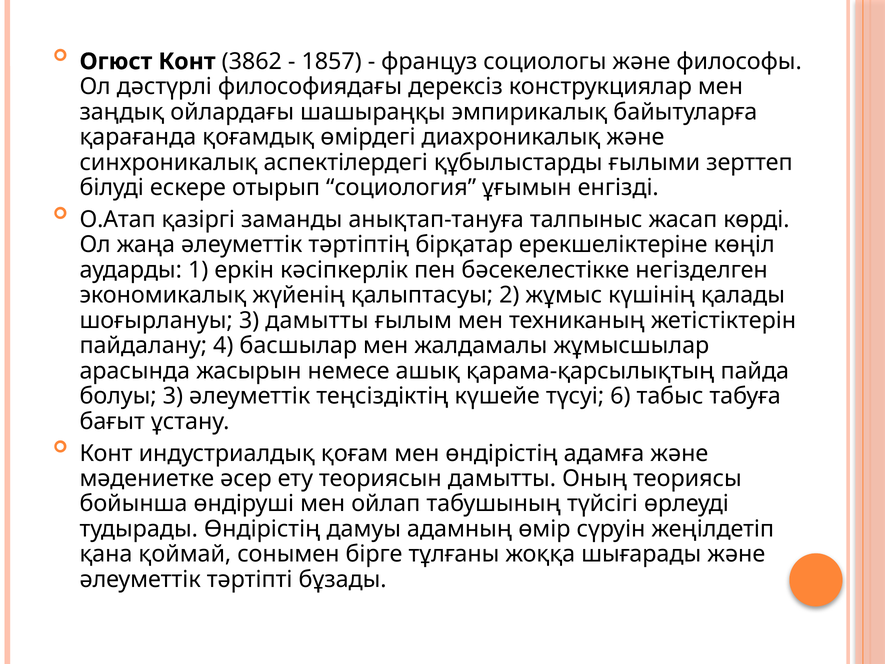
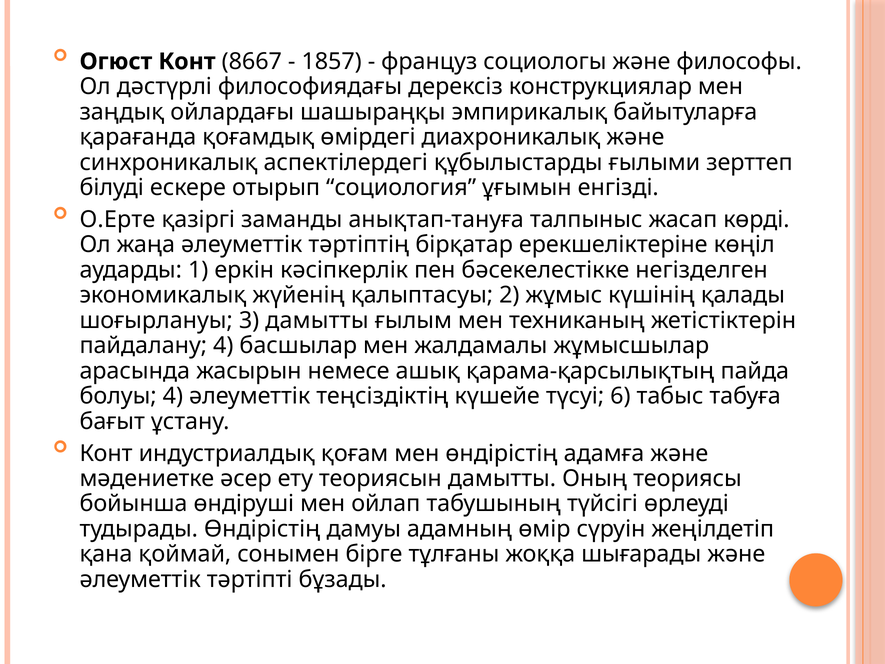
3862: 3862 -> 8667
О.Атап: О.Атап -> О.Ерте
болуы 3: 3 -> 4
